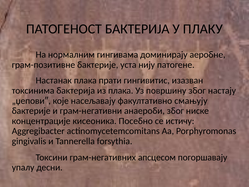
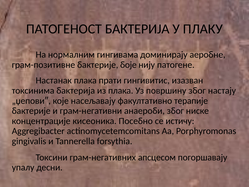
уста: уста -> боје
смањују: смањују -> терапије
